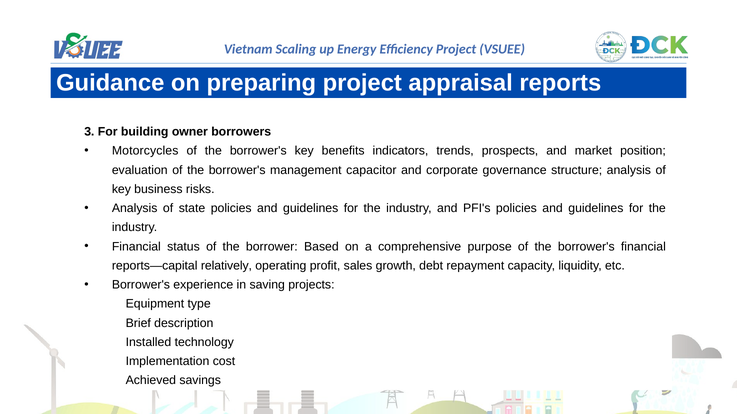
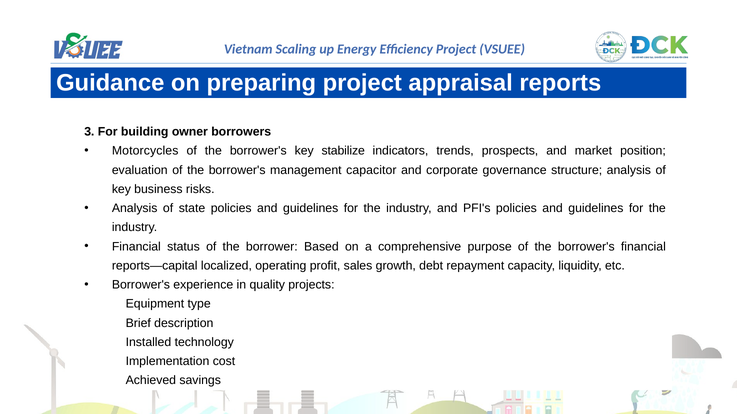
benefits: benefits -> stabilize
relatively: relatively -> localized
saving: saving -> quality
